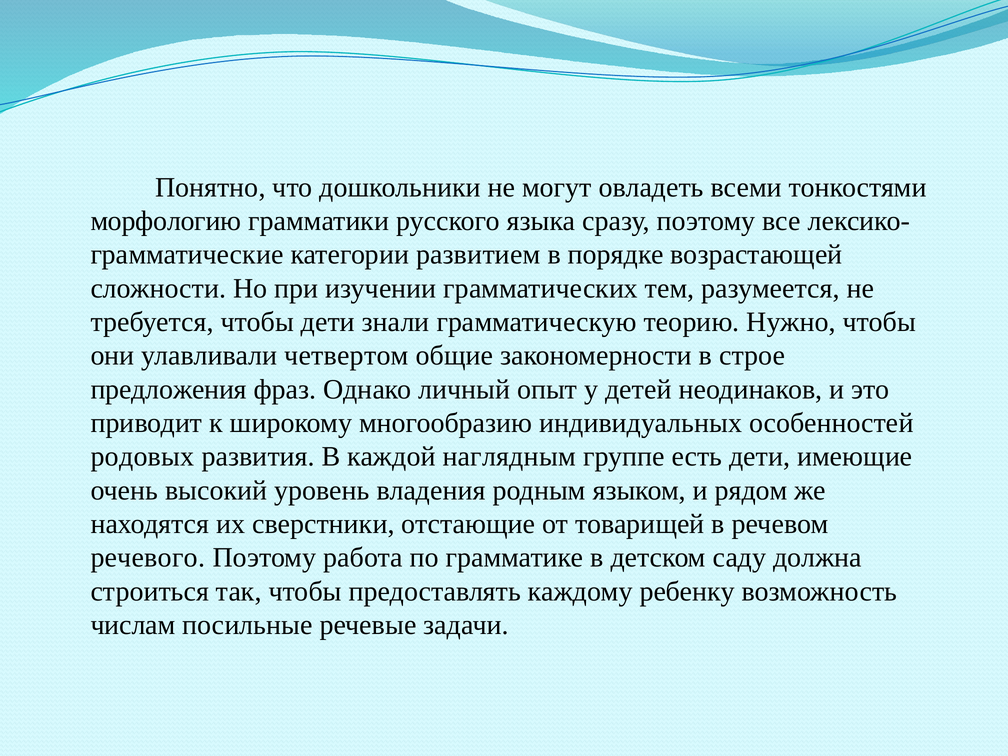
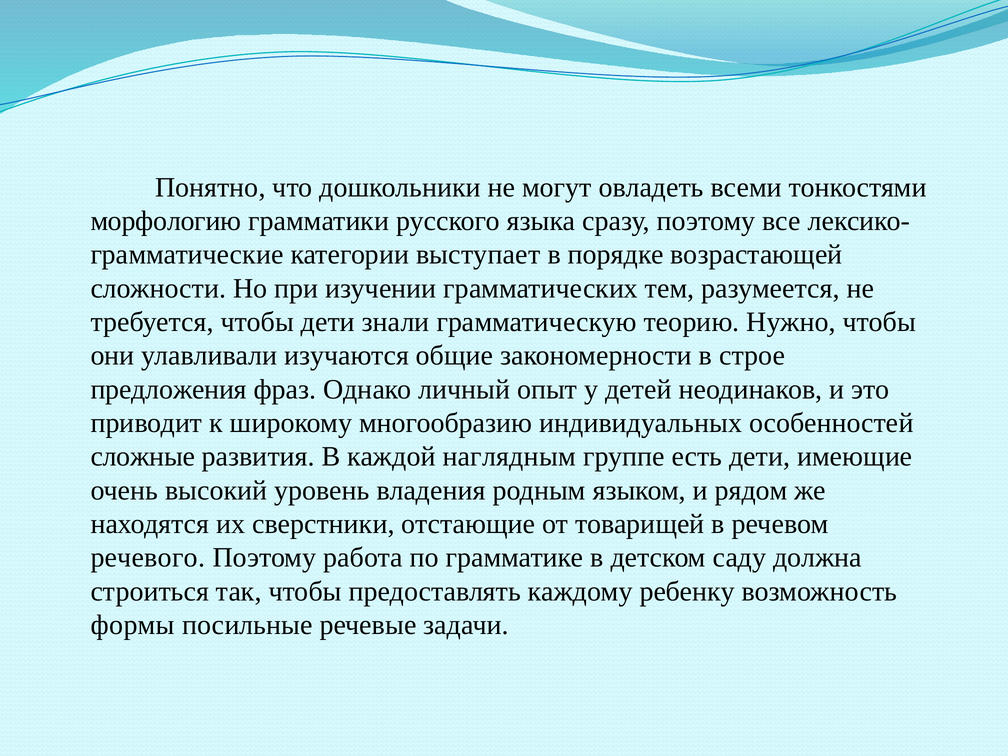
развитием: развитием -> выступает
четвертом: четвертом -> изучаются
родовых: родовых -> сложные
числам: числам -> формы
